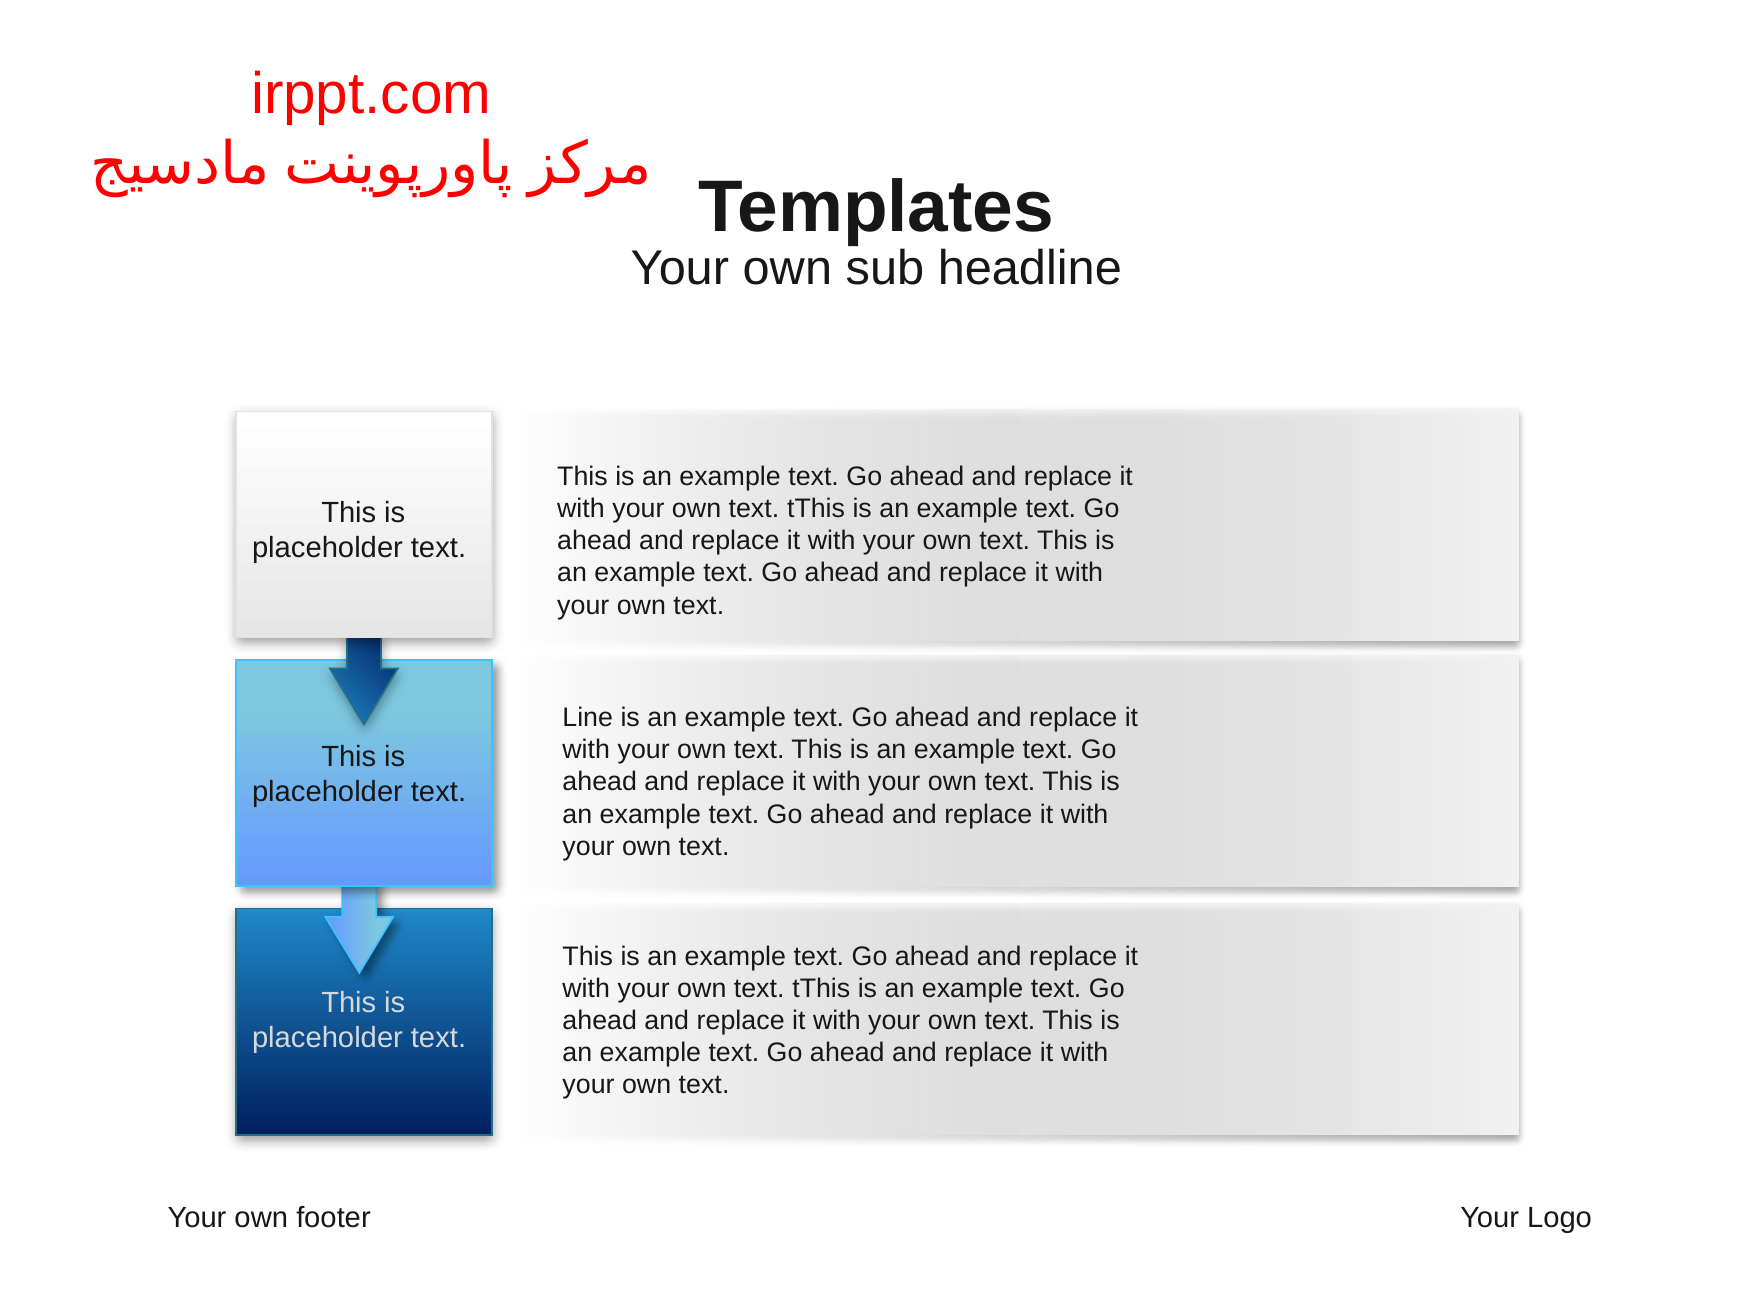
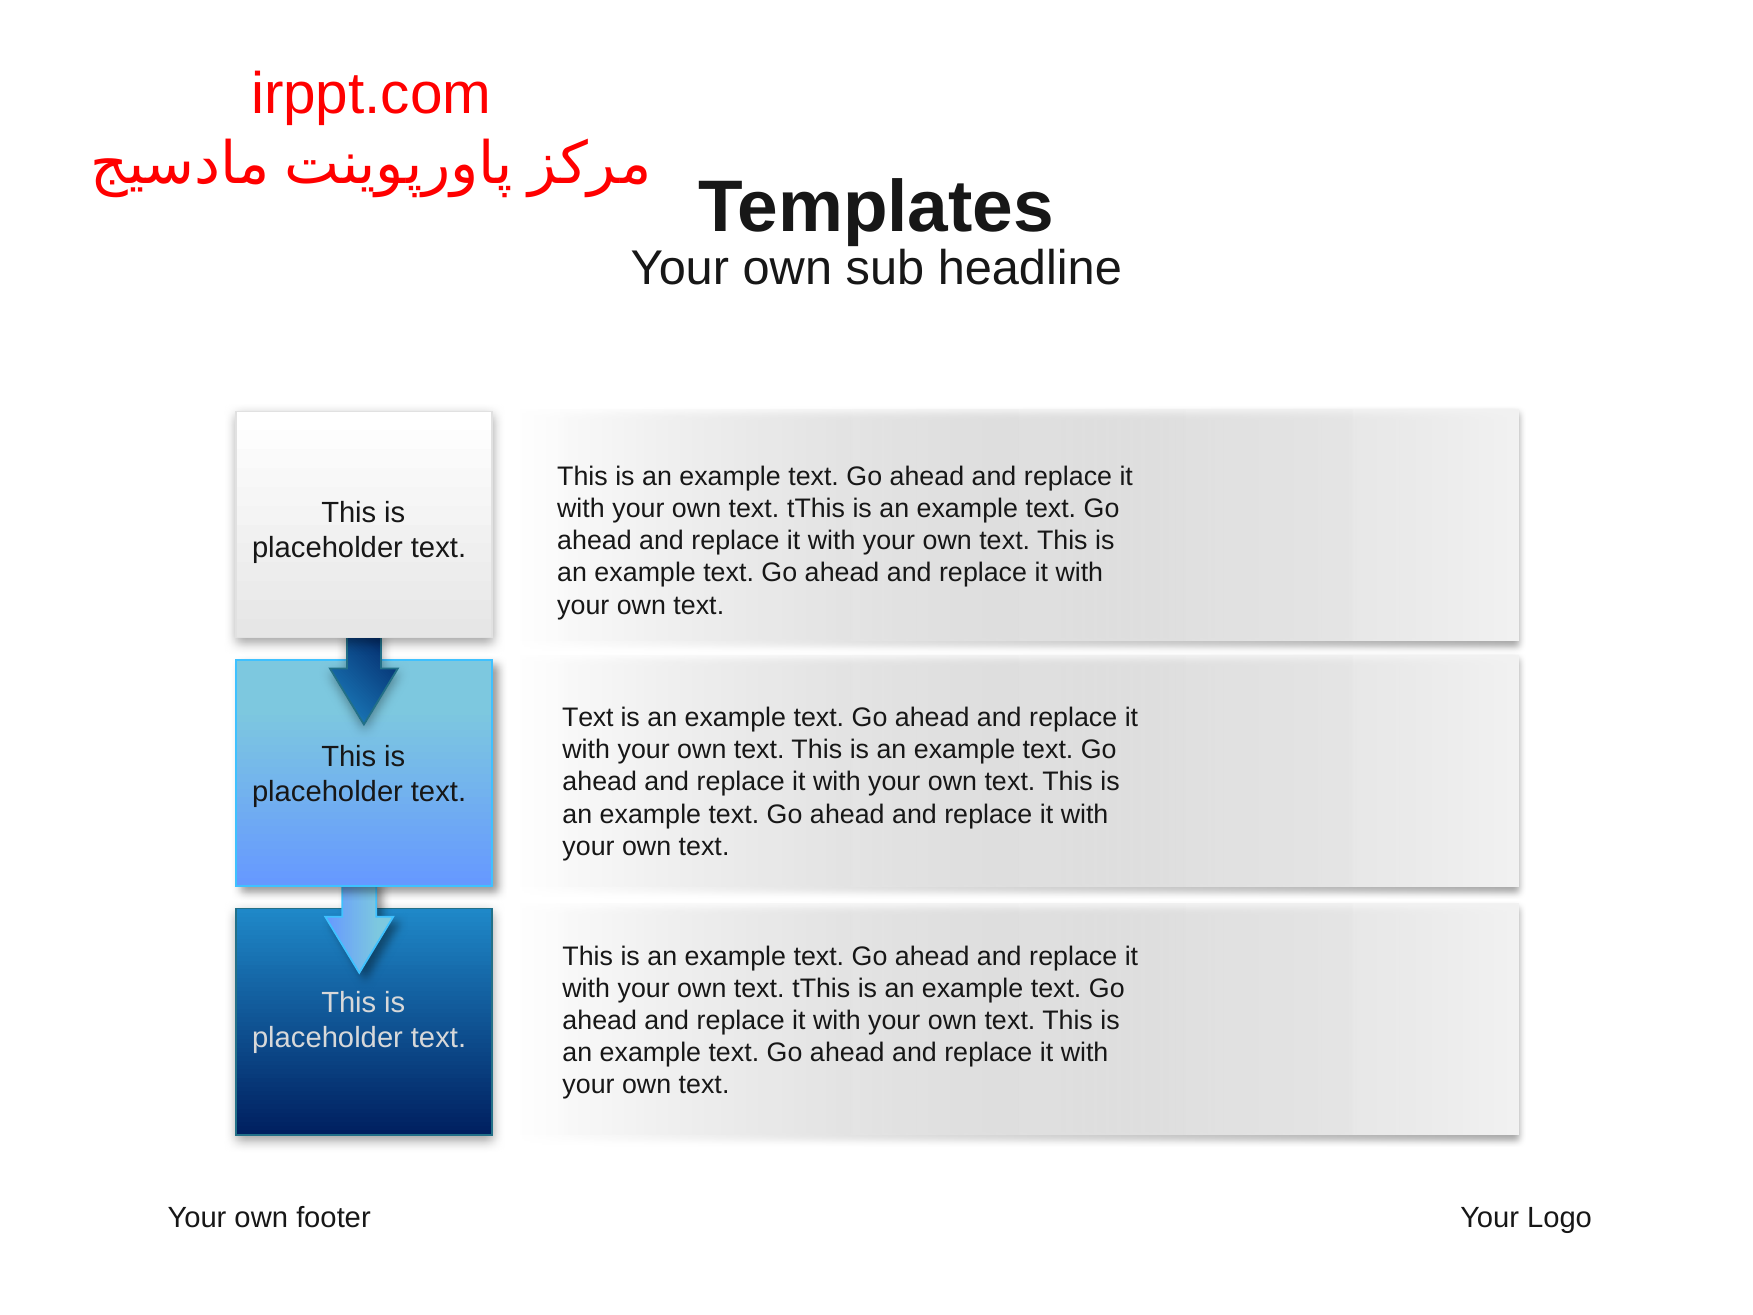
Line at (588, 718): Line -> Text
